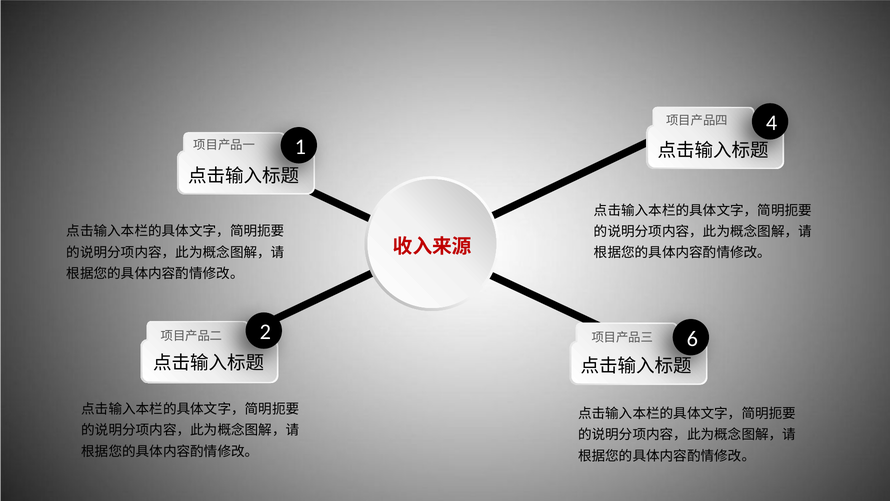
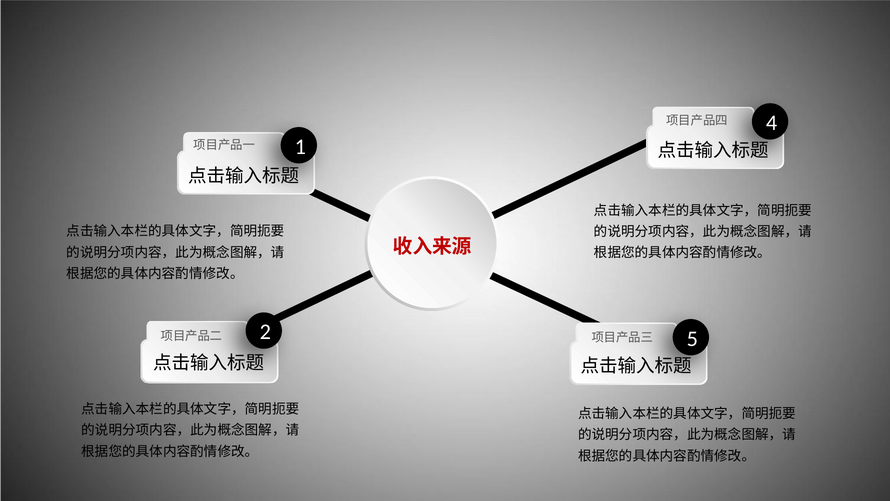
6: 6 -> 5
